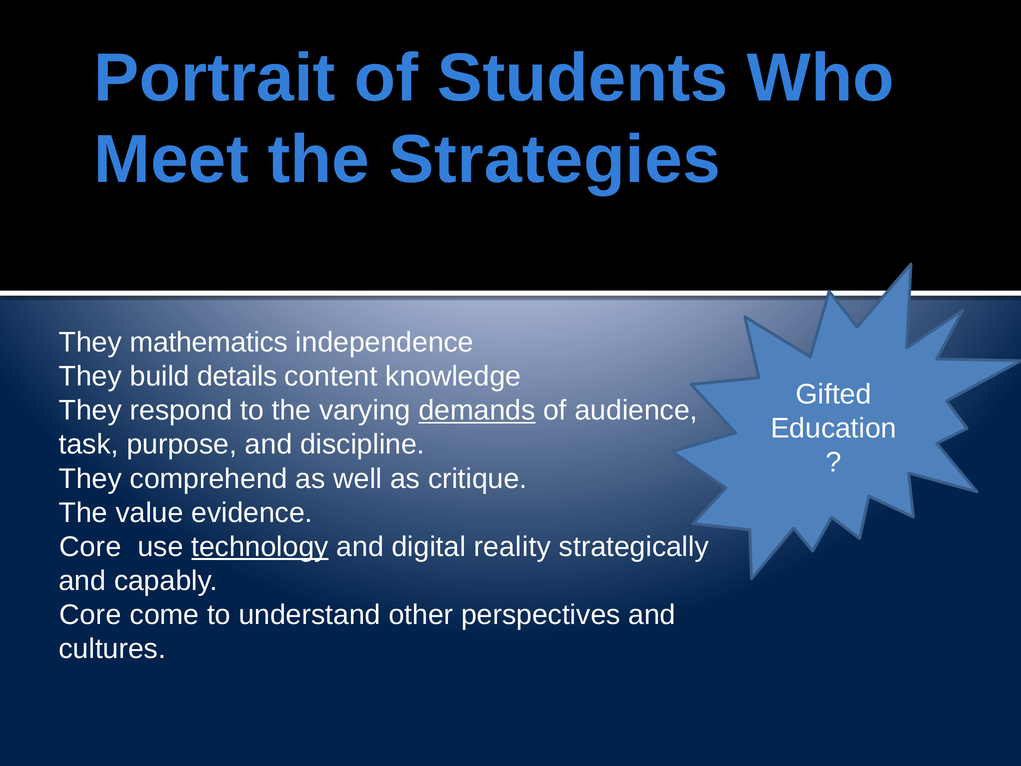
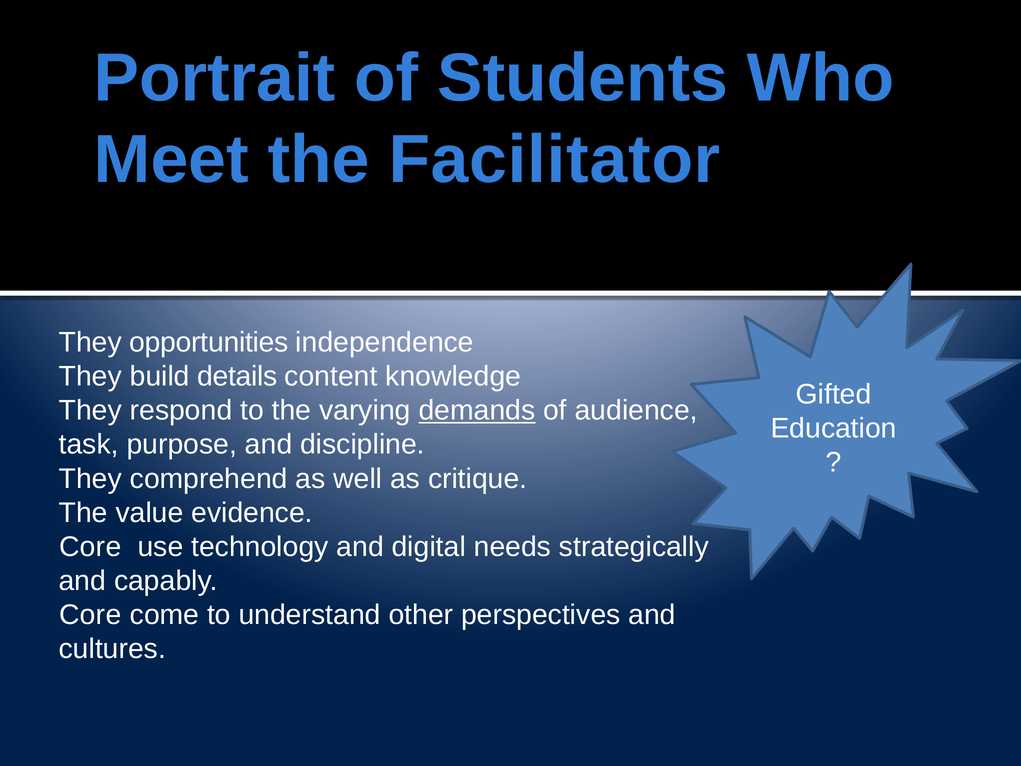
Strategies: Strategies -> Facilitator
mathematics: mathematics -> opportunities
technology underline: present -> none
reality: reality -> needs
